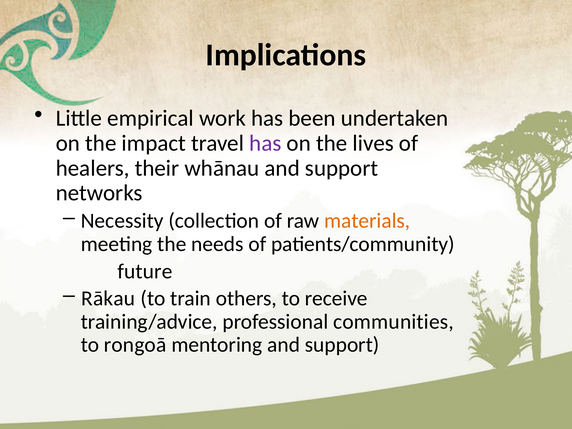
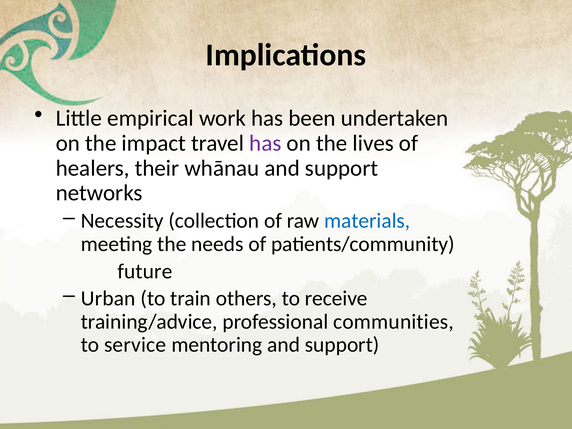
materials colour: orange -> blue
Rākau: Rākau -> Urban
rongoā: rongoā -> service
